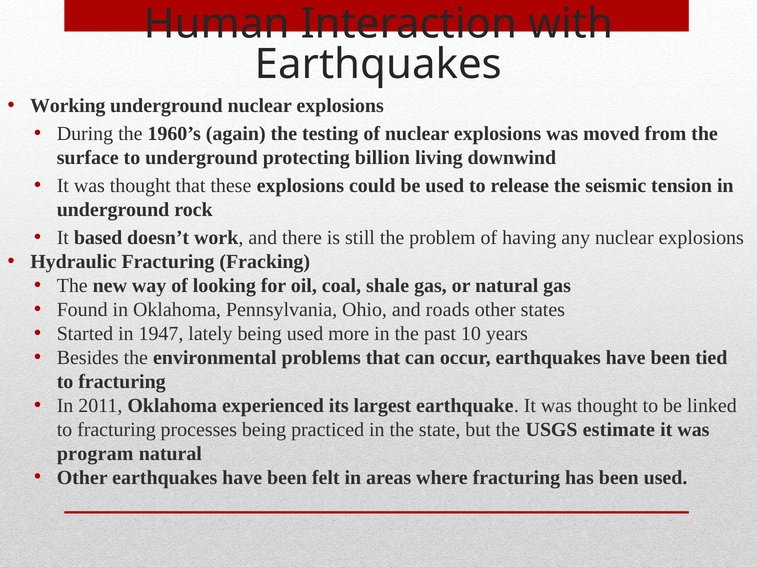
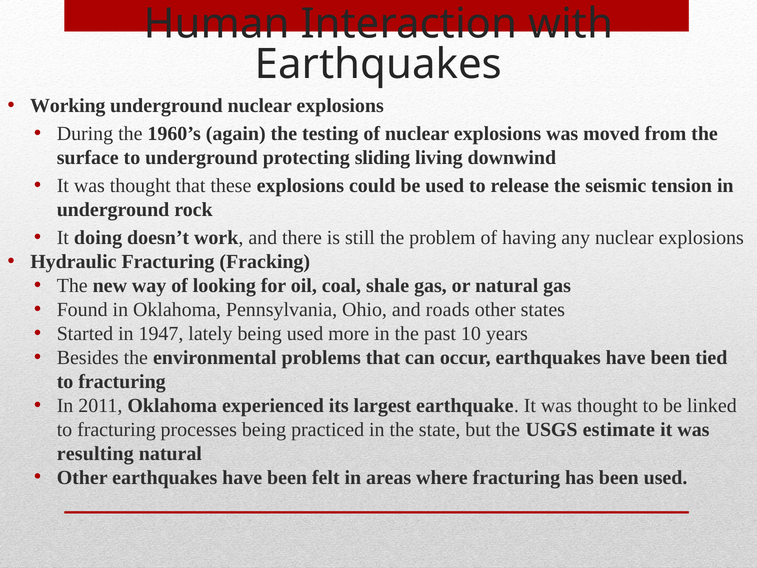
billion: billion -> sliding
based: based -> doing
program: program -> resulting
